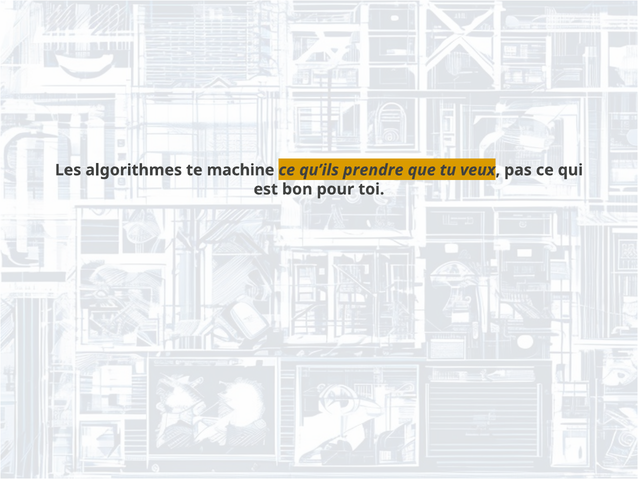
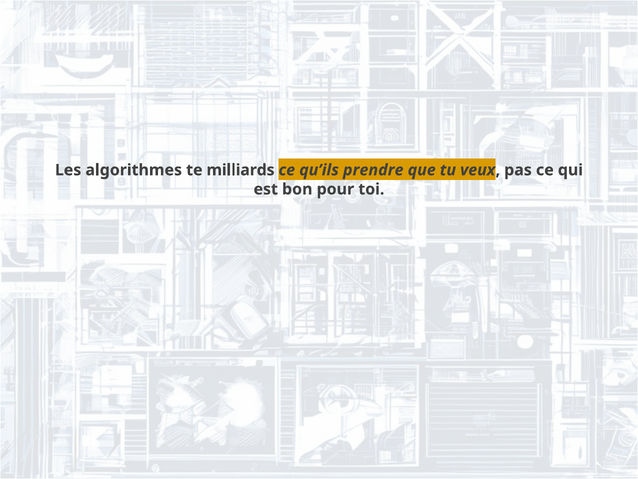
machine: machine -> milliards
